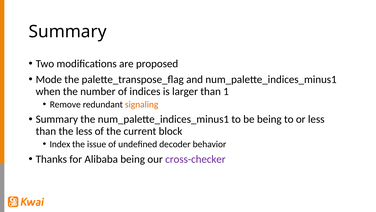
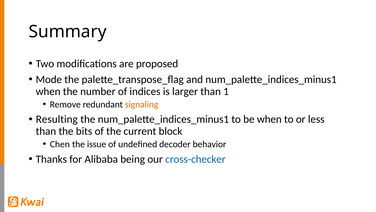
Summary at (57, 119): Summary -> Resulting
be being: being -> when
the less: less -> bits
Index: Index -> Chen
cross-checker colour: purple -> blue
